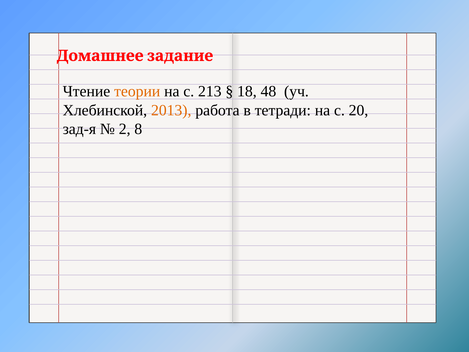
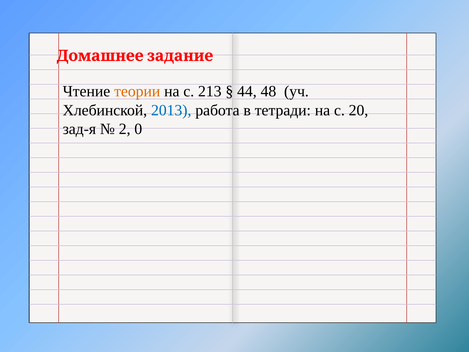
18: 18 -> 44
2013 colour: orange -> blue
8: 8 -> 0
